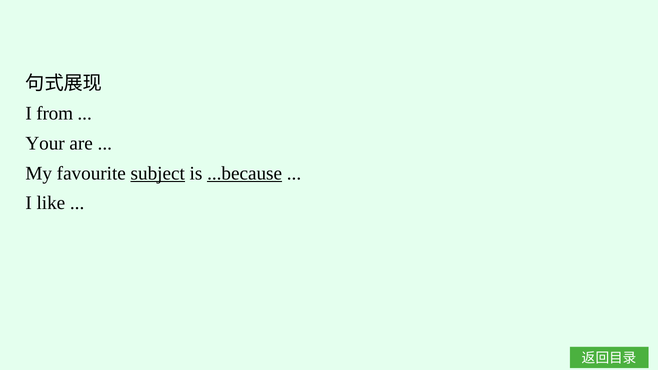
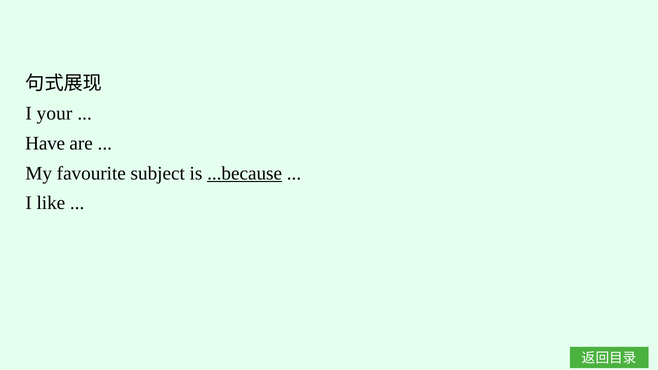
from: from -> your
Your: Your -> Have
subject underline: present -> none
